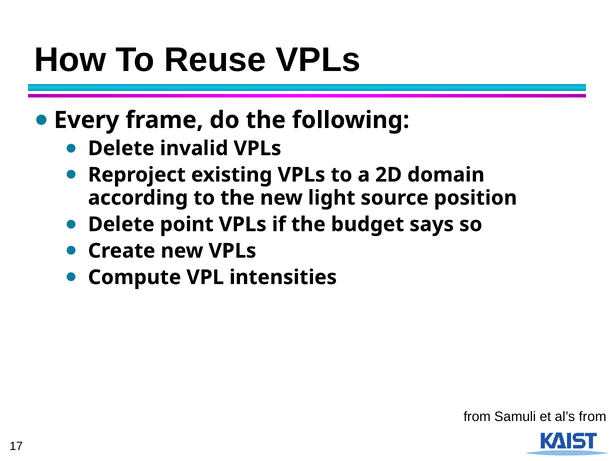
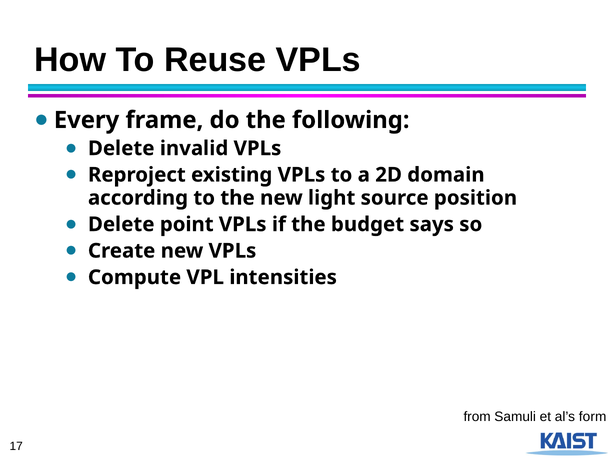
al’s from: from -> form
